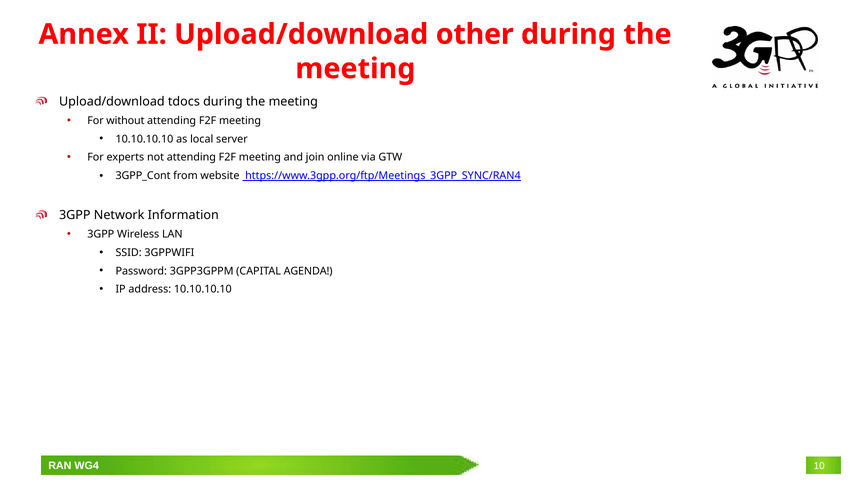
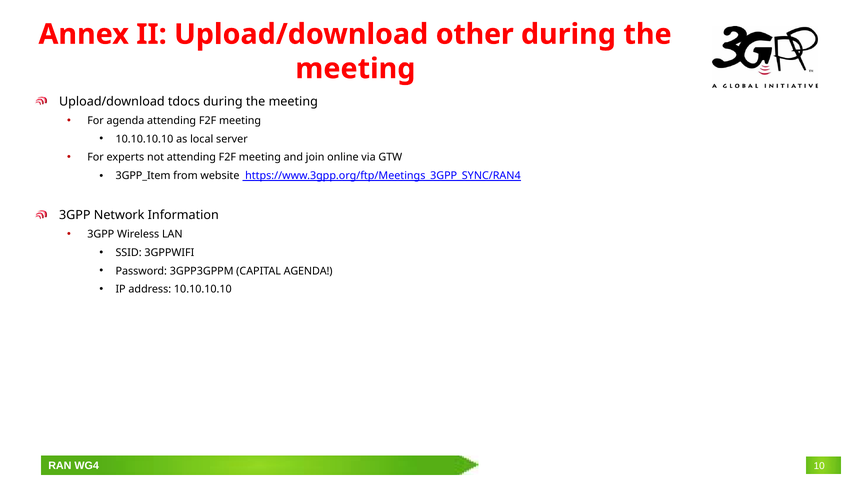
For without: without -> agenda
3GPP_Cont: 3GPP_Cont -> 3GPP_Item
